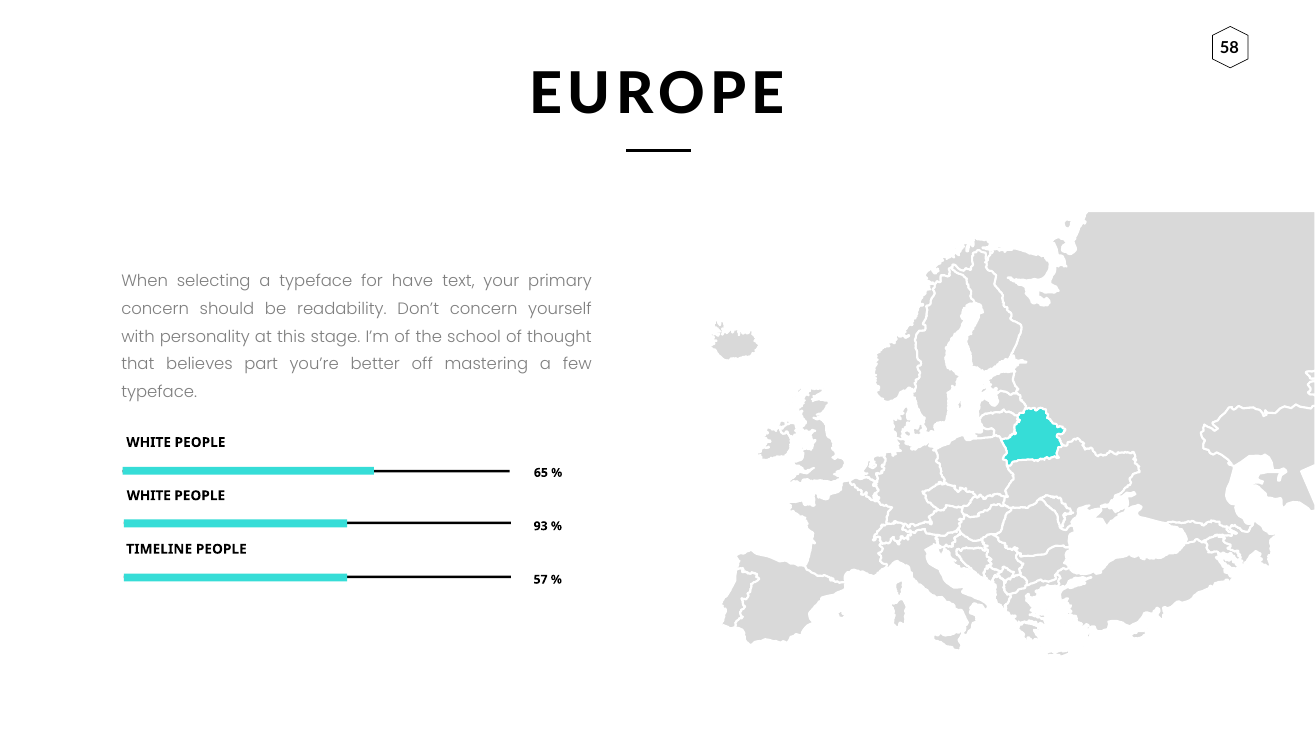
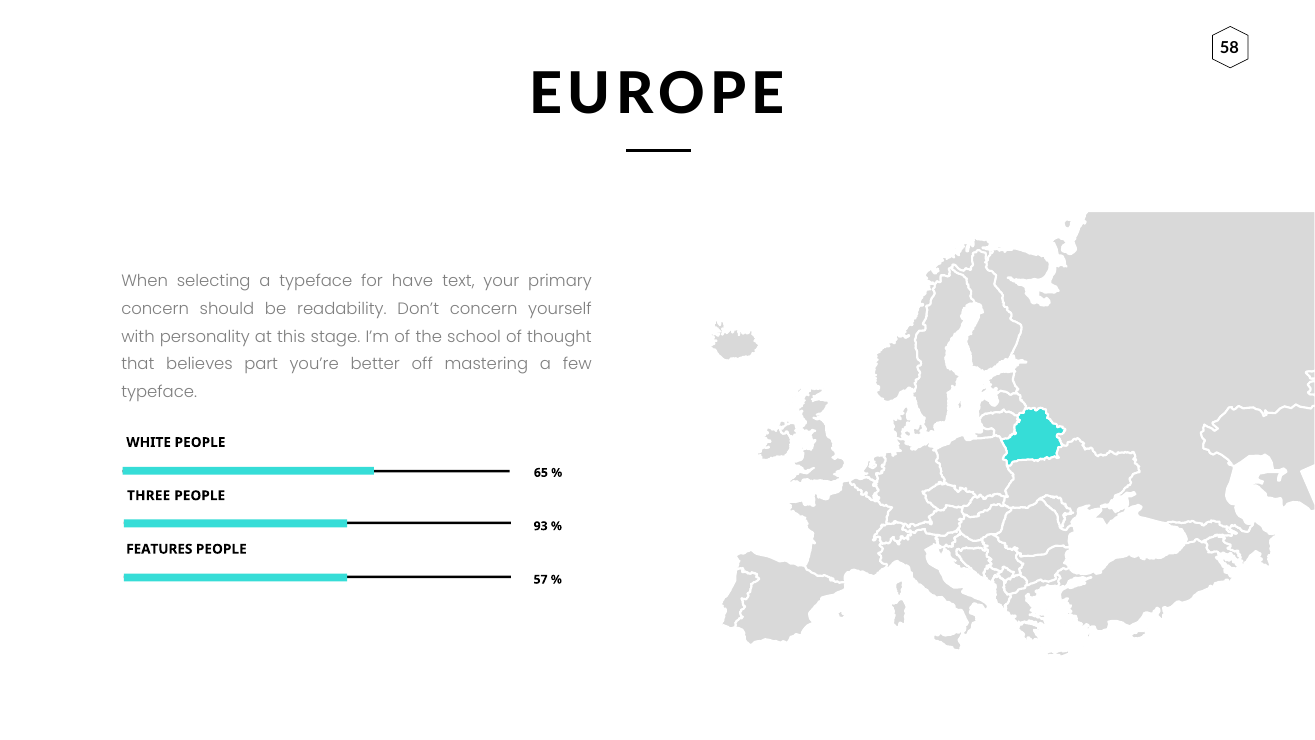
WHITE at (149, 496): WHITE -> THREE
TIMELINE: TIMELINE -> FEATURES
